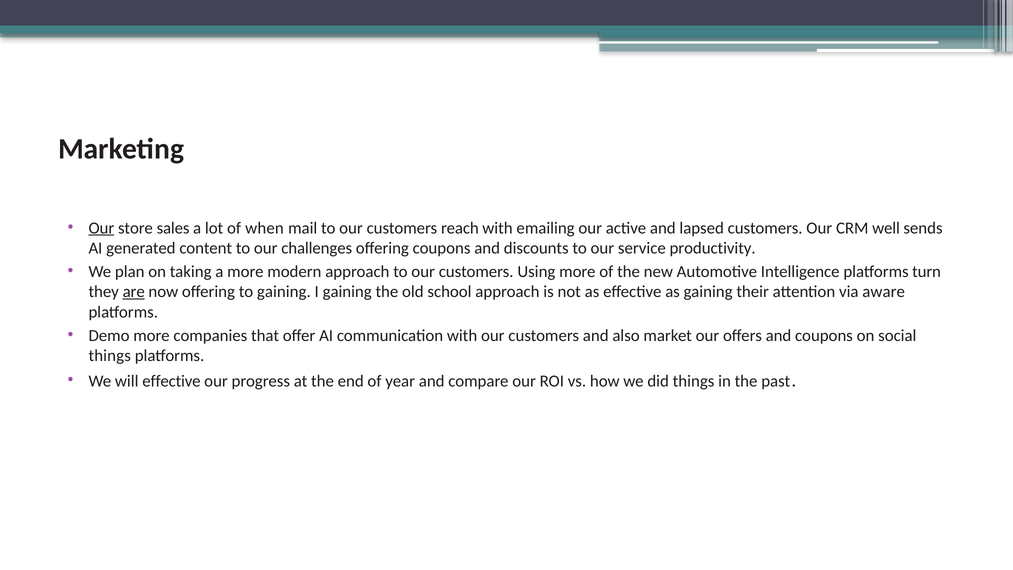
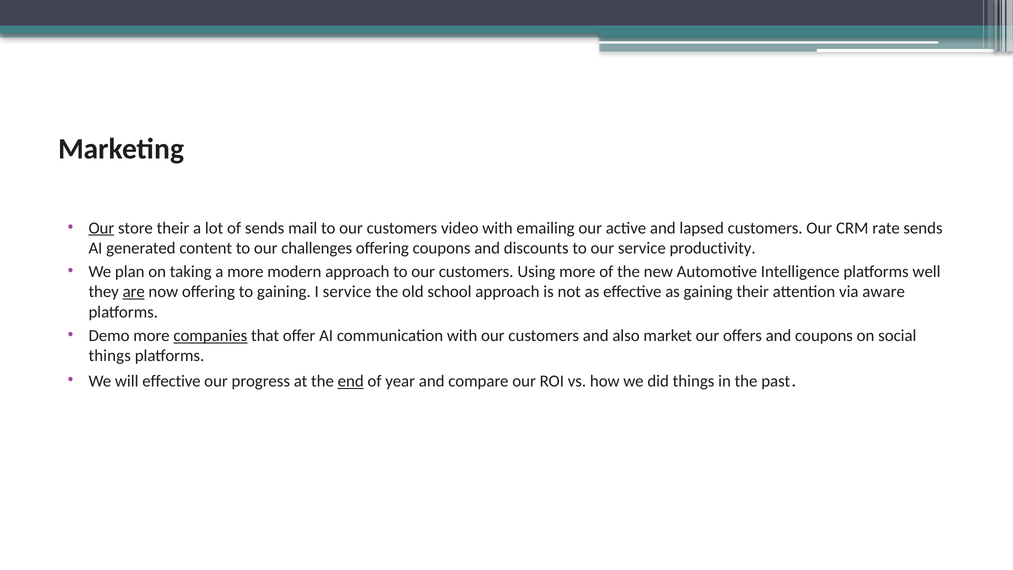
store sales: sales -> their
of when: when -> sends
reach: reach -> video
well: well -> rate
turn: turn -> well
I gaining: gaining -> service
companies underline: none -> present
end underline: none -> present
